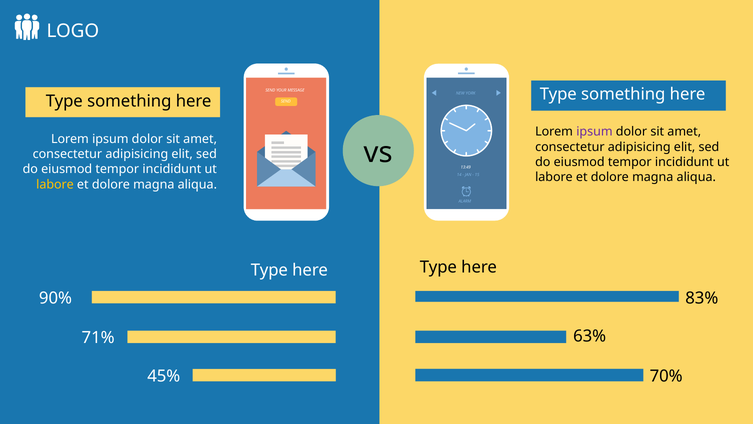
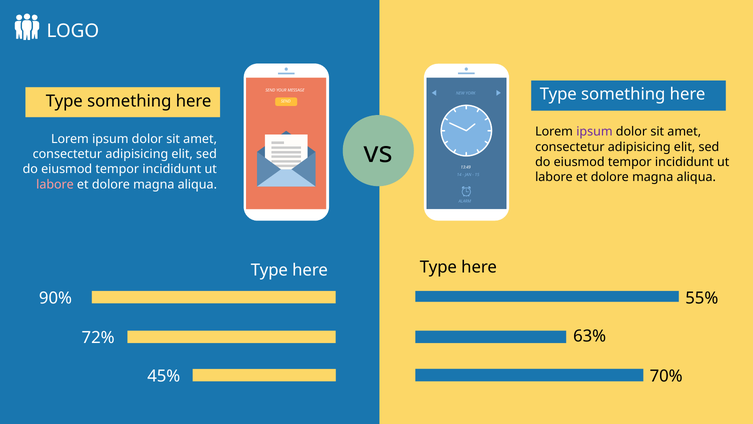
labore at (55, 184) colour: yellow -> pink
83%: 83% -> 55%
71%: 71% -> 72%
